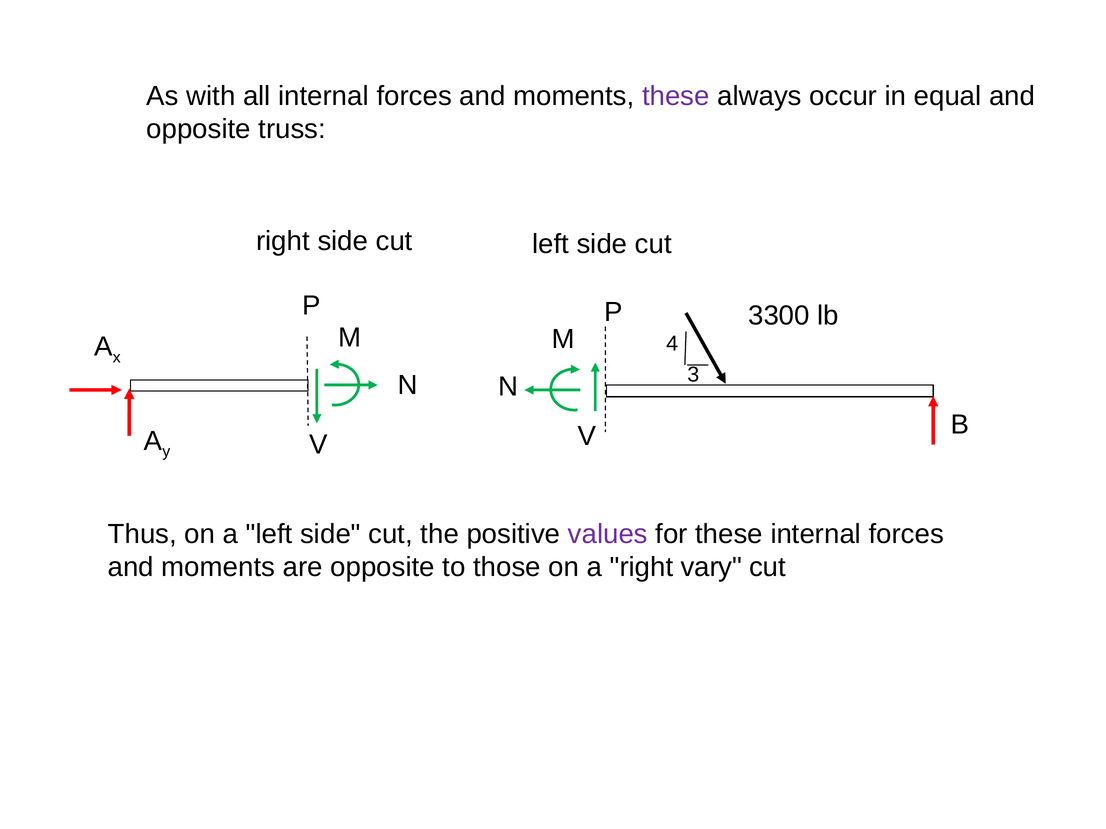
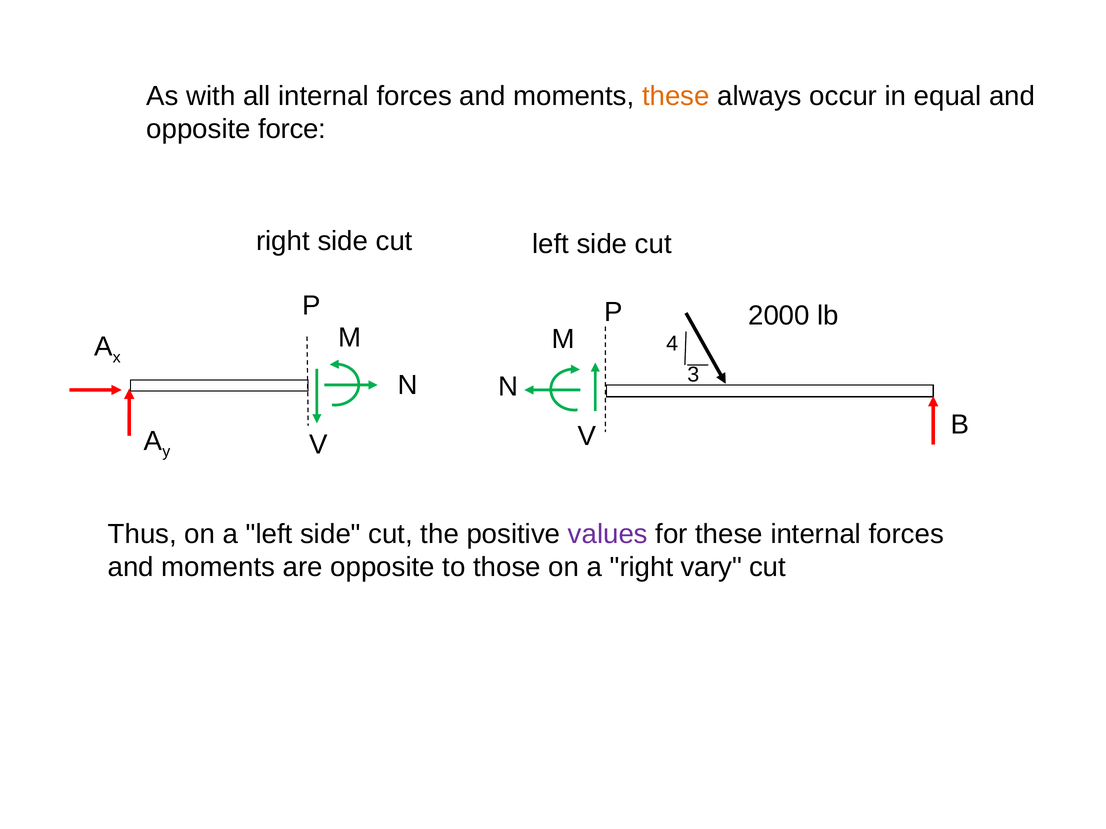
these at (676, 96) colour: purple -> orange
truss: truss -> force
3300: 3300 -> 2000
